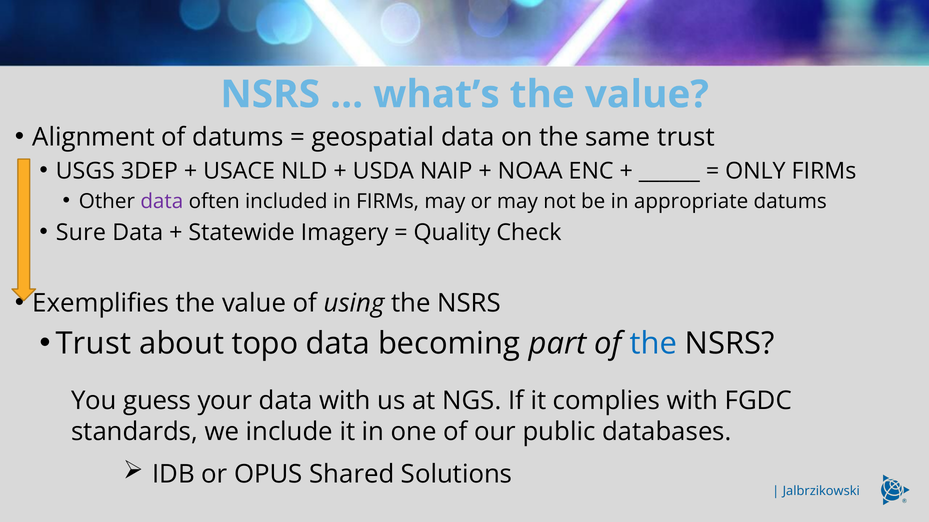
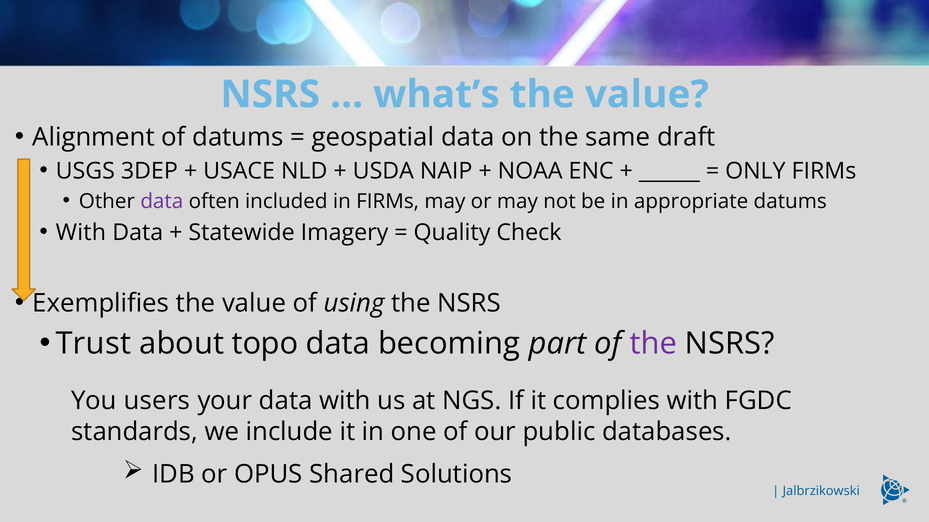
same trust: trust -> draft
Sure at (81, 233): Sure -> With
the at (653, 344) colour: blue -> purple
guess: guess -> users
